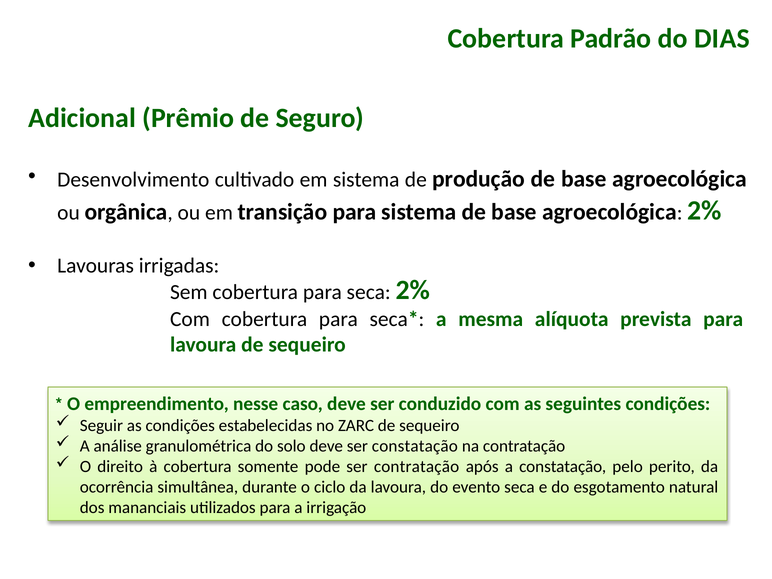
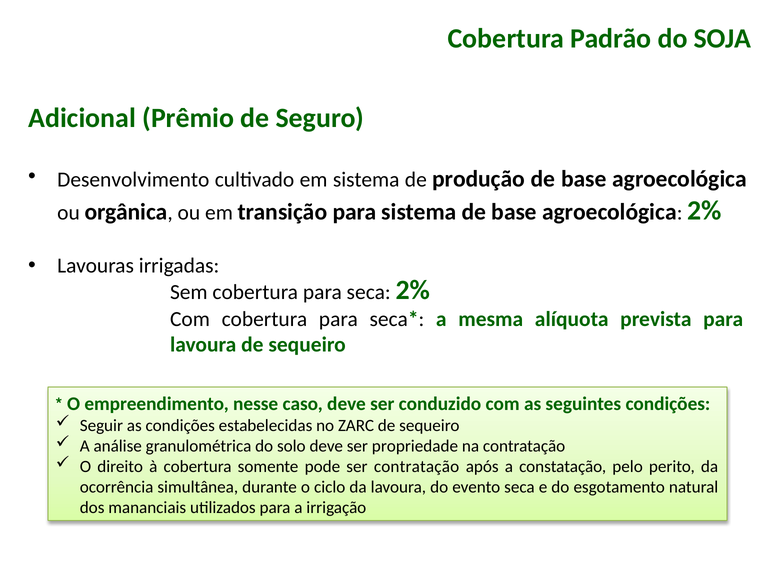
DIAS: DIAS -> SOJA
ser constatação: constatação -> propriedade
